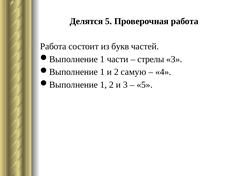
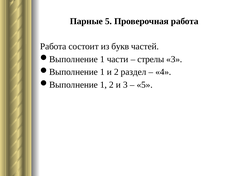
Делятся: Делятся -> Парные
самую: самую -> раздел
